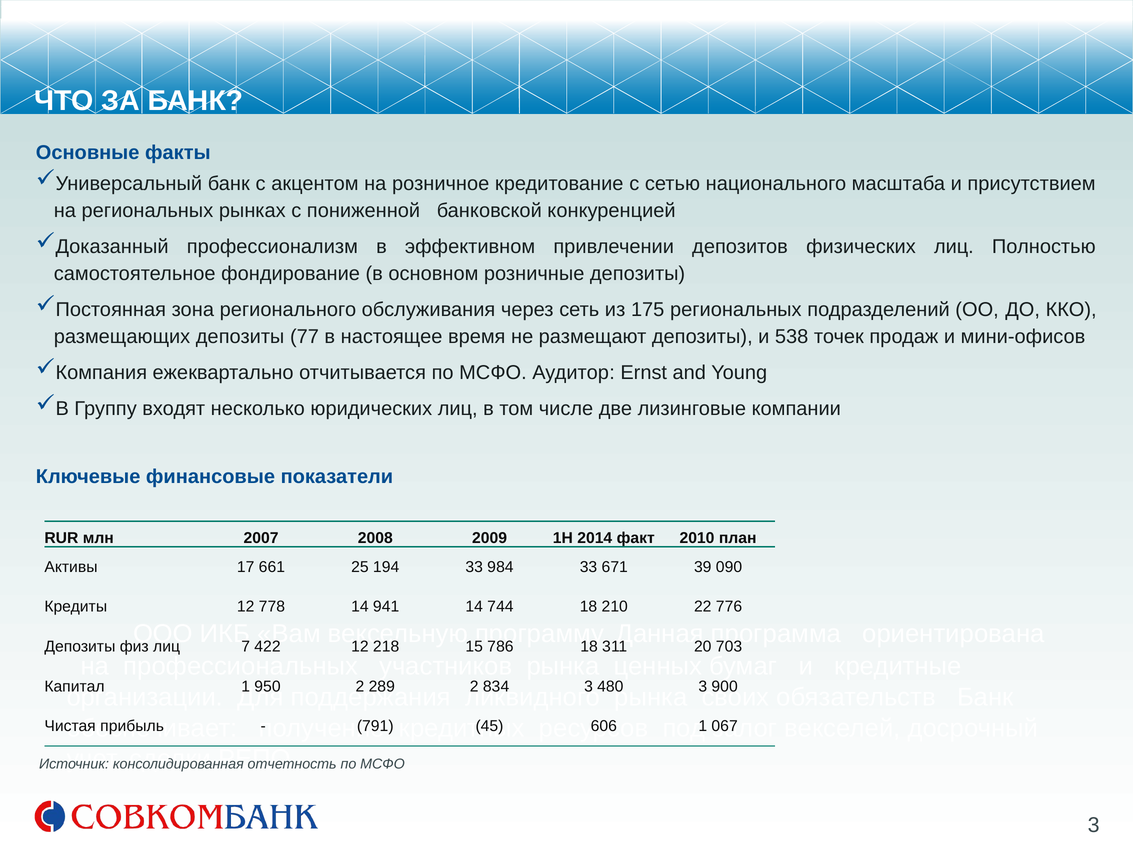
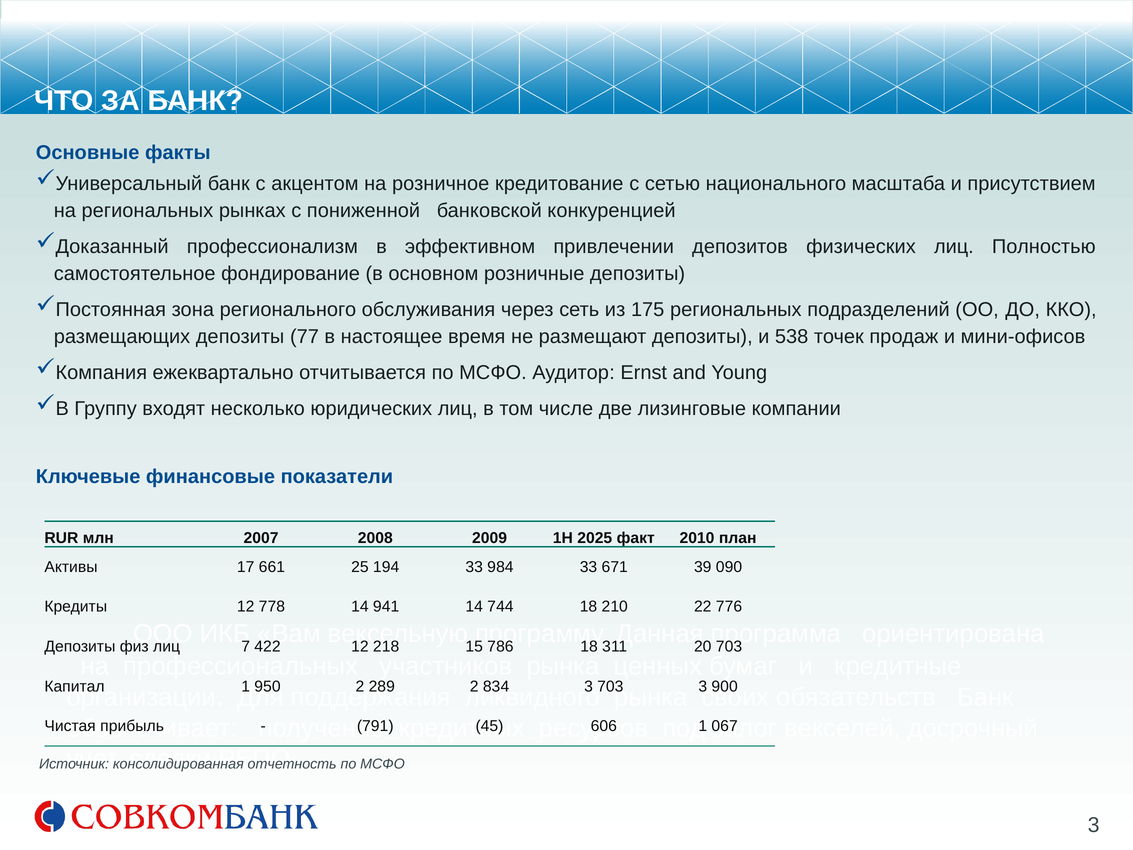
2014: 2014 -> 2025
480 at (610, 687): 480 -> 703
